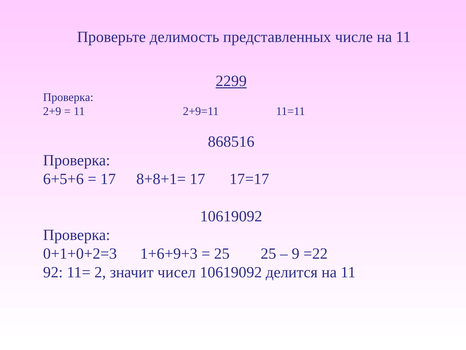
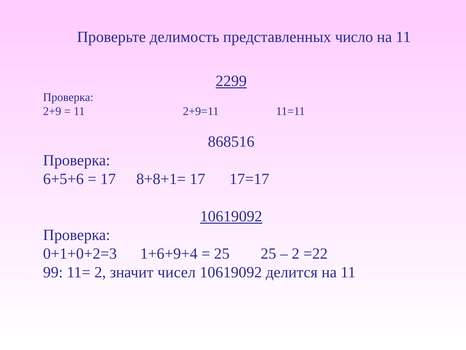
числе: числе -> число
10619092 at (231, 216) underline: none -> present
1+6+9+3: 1+6+9+3 -> 1+6+9+4
9 at (296, 253): 9 -> 2
92: 92 -> 99
